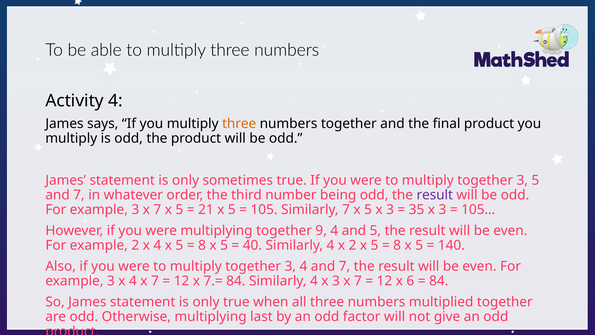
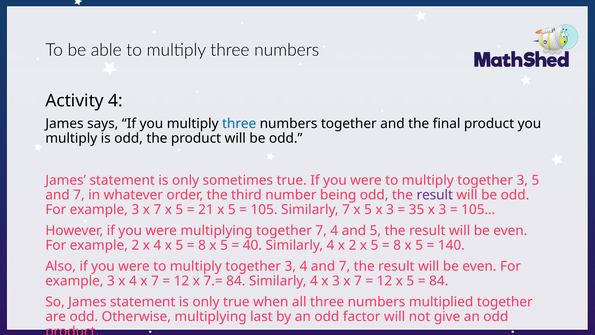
three at (239, 124) colour: orange -> blue
together 9: 9 -> 7
12 x 6: 6 -> 5
